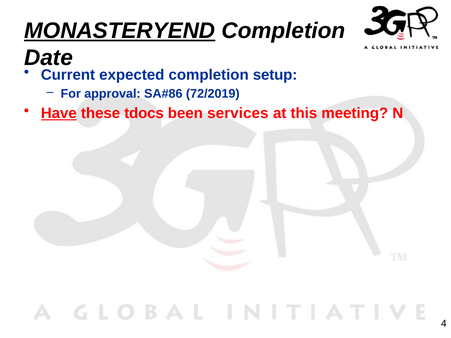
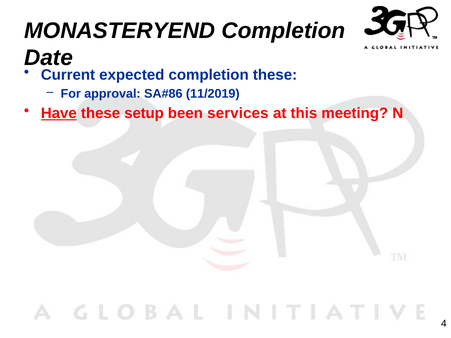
MONASTERYEND underline: present -> none
completion setup: setup -> these
72/2019: 72/2019 -> 11/2019
tdocs: tdocs -> setup
